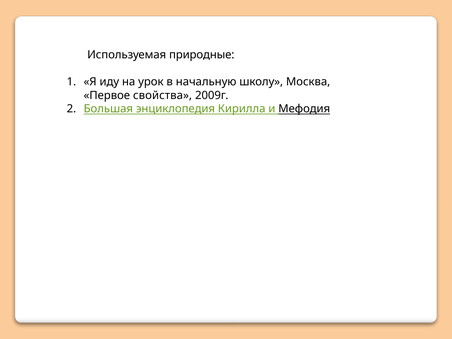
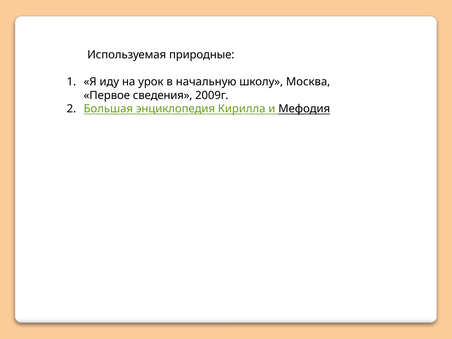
свойства: свойства -> сведения
